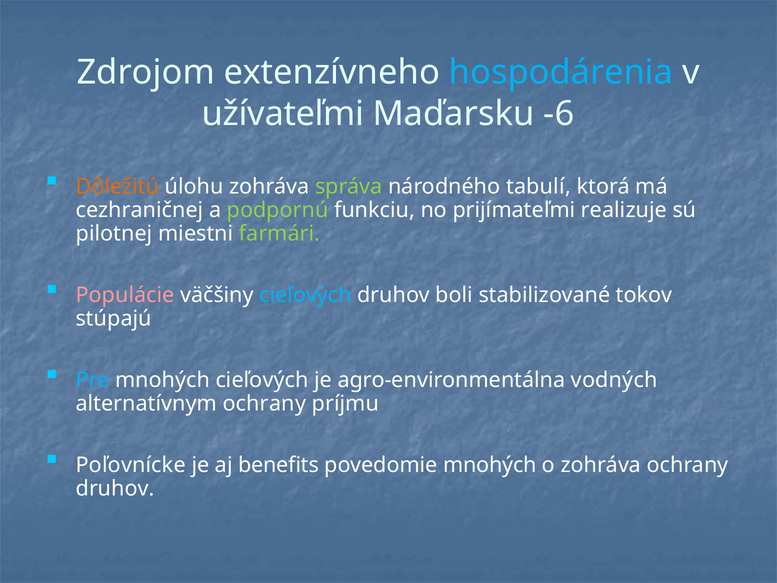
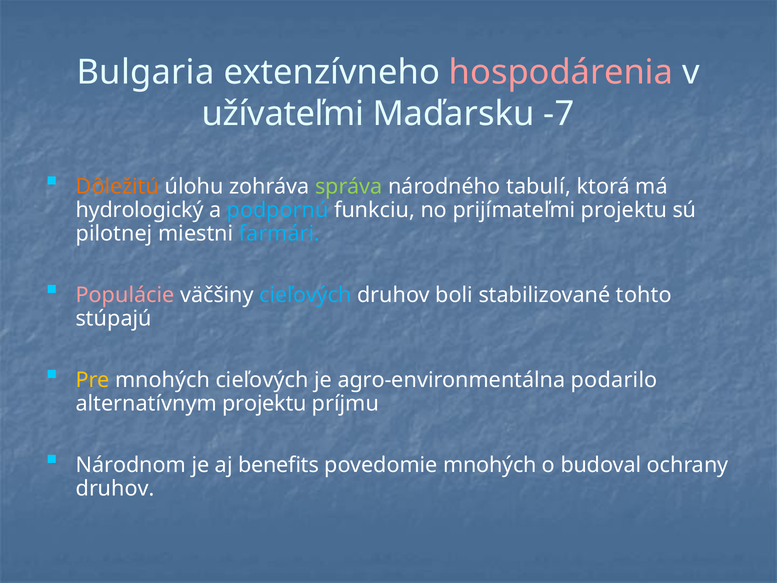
Zdrojom: Zdrojom -> Bulgaria
hospodárenia colour: light blue -> pink
-6: -6 -> -7
cezhraničnej: cezhraničnej -> hydrologický
podpornú colour: light green -> light blue
prijímateľmi realizuje: realizuje -> projektu
farmári colour: light green -> light blue
tokov: tokov -> tohto
Pre colour: light blue -> yellow
vodných: vodných -> podarilo
alternatívnym ochrany: ochrany -> projektu
Poľovnícke: Poľovnícke -> Národnom
o zohráva: zohráva -> budoval
